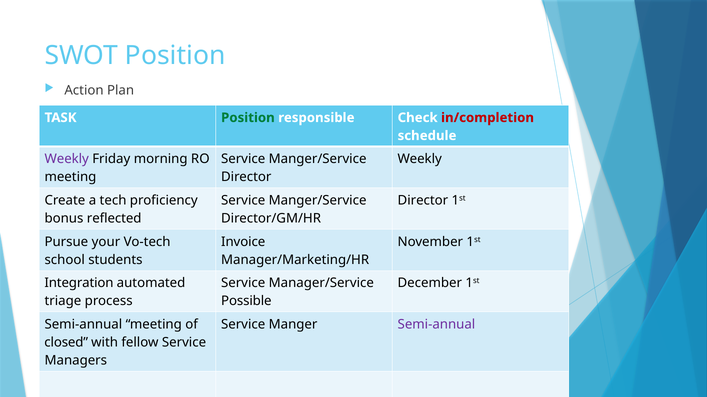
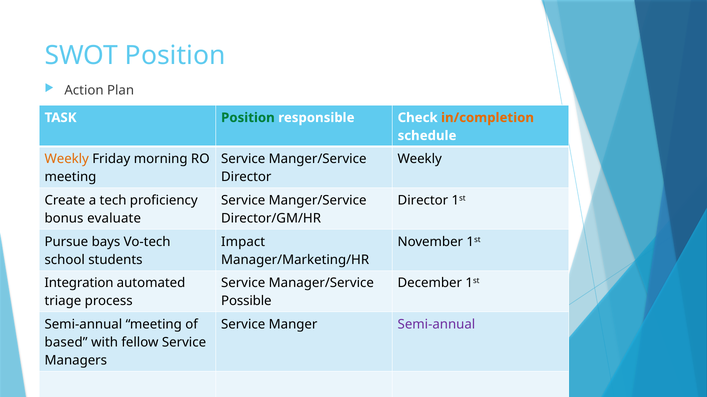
in/completion colour: red -> orange
Weekly at (67, 159) colour: purple -> orange
reflected: reflected -> evaluate
your: your -> bays
Invoice: Invoice -> Impact
closed: closed -> based
